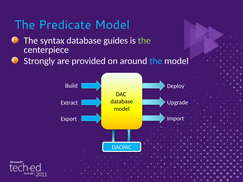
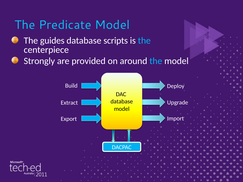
syntax: syntax -> guides
guides: guides -> scripts
the at (144, 41) colour: light green -> light blue
